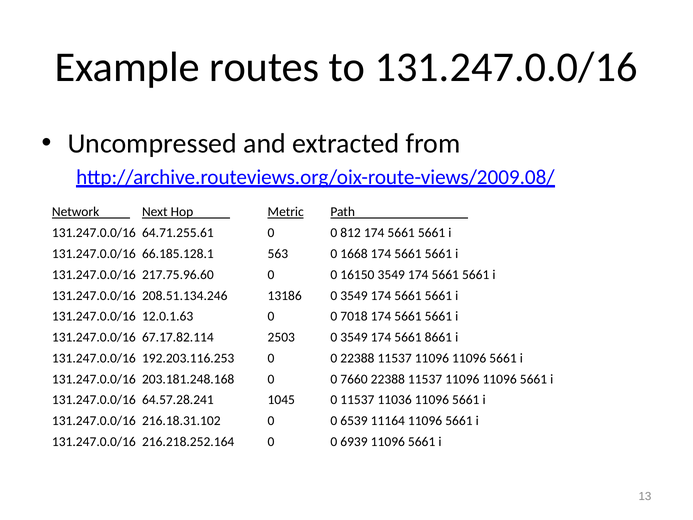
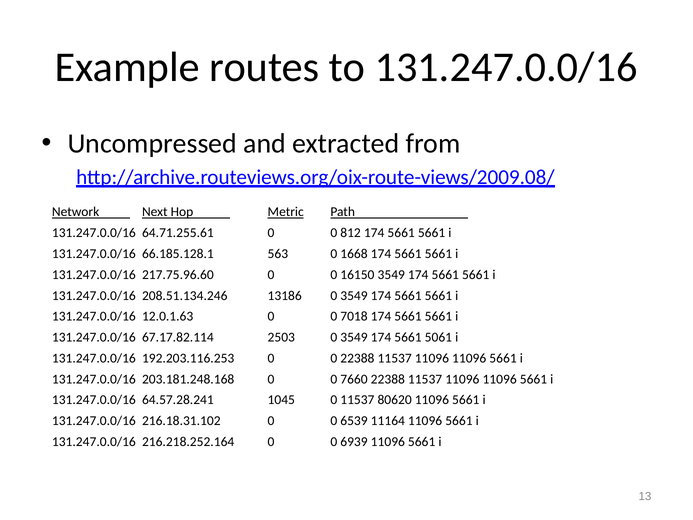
8661: 8661 -> 5061
11036: 11036 -> 80620
